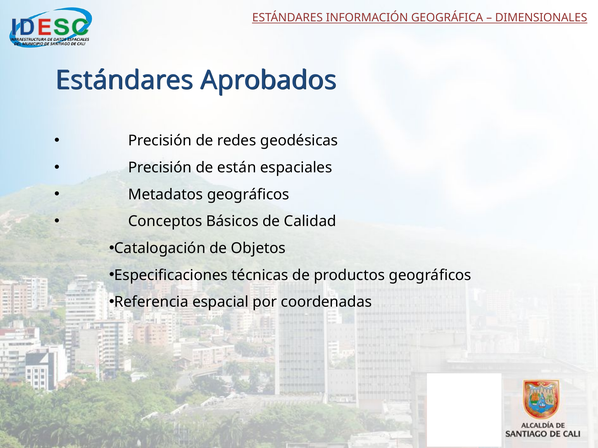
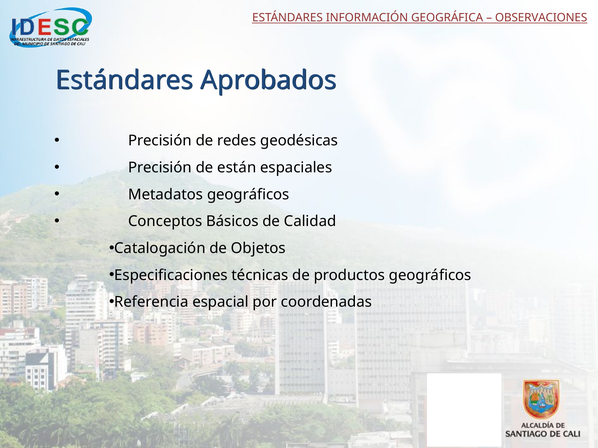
DIMENSIONALES: DIMENSIONALES -> OBSERVACIONES
